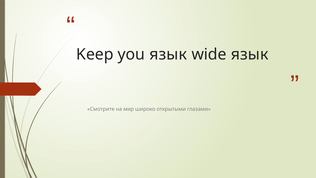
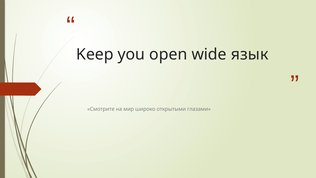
you язык: язык -> open
